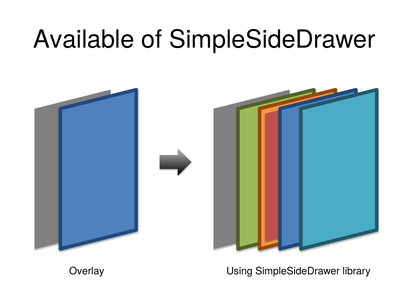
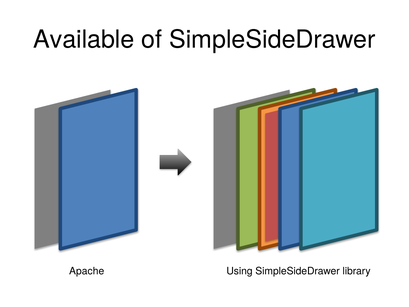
Overlay: Overlay -> Apache
